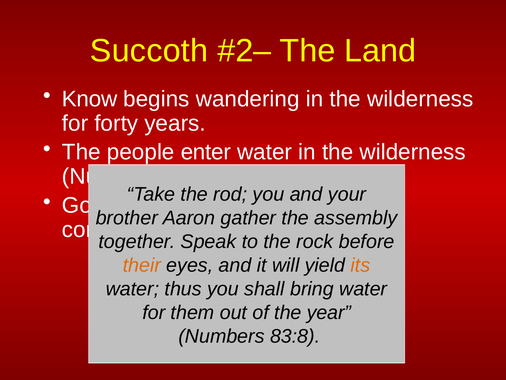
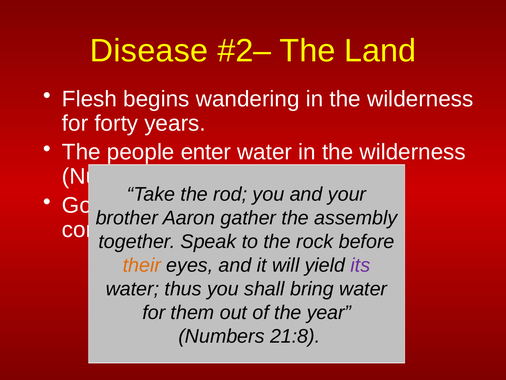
Succoth: Succoth -> Disease
Know: Know -> Flesh
its colour: orange -> purple
83:8: 83:8 -> 21:8
